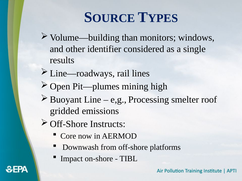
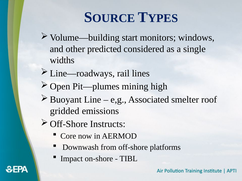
than: than -> start
identifier: identifier -> predicted
results: results -> widths
Processing: Processing -> Associated
